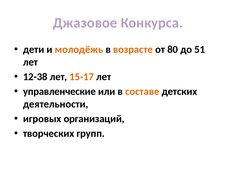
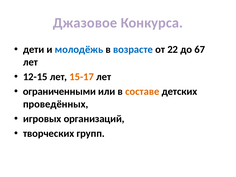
молодёжь colour: orange -> blue
возрасте colour: orange -> blue
80: 80 -> 22
51: 51 -> 67
12-38: 12-38 -> 12-15
управленческие: управленческие -> ограниченными
деятельности: деятельности -> проведённых
